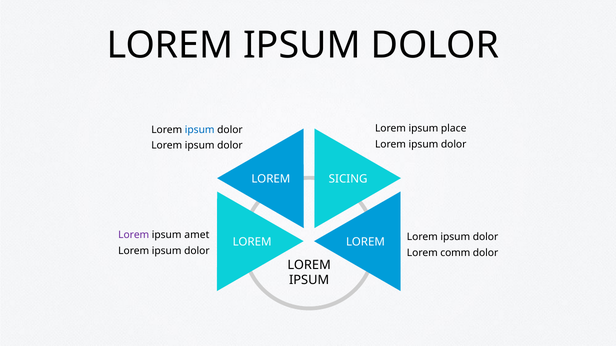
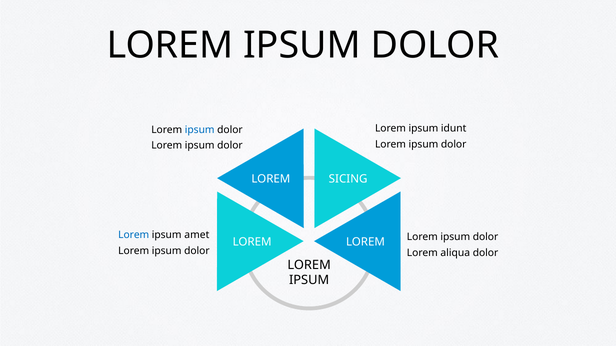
place: place -> idunt
Lorem at (134, 235) colour: purple -> blue
comm: comm -> aliqua
